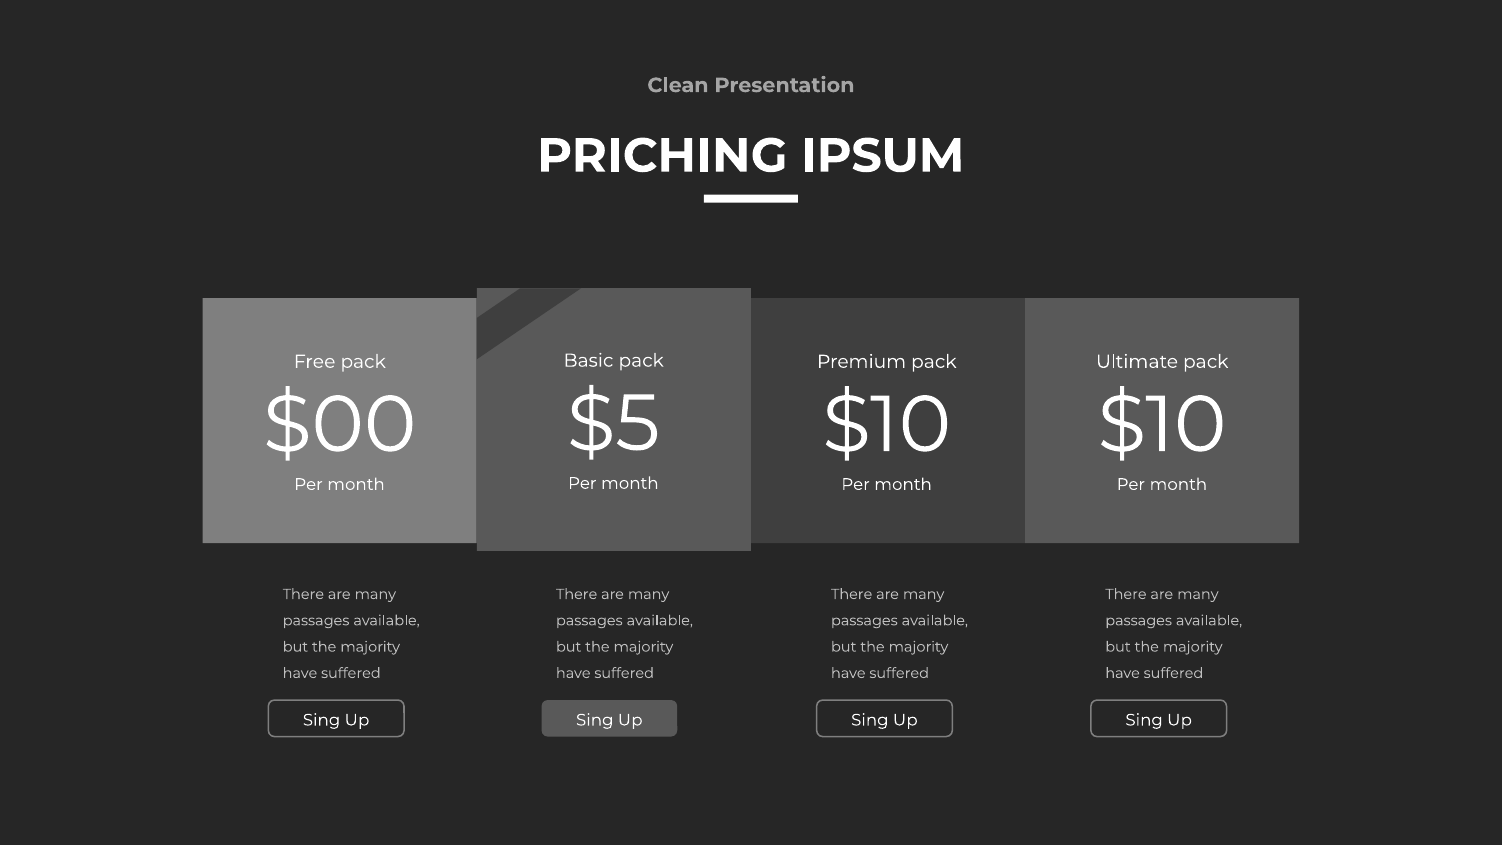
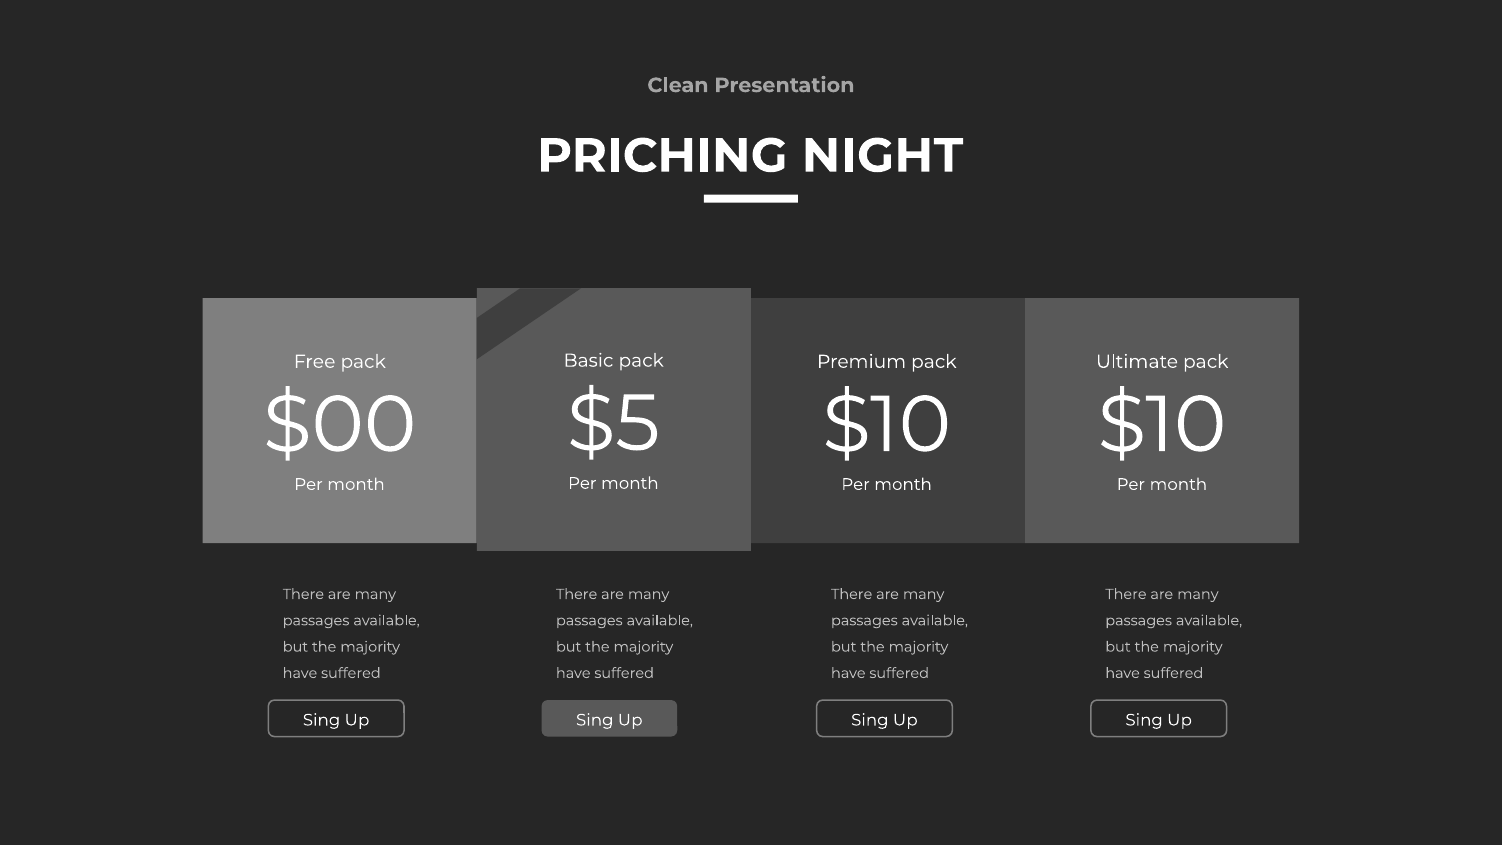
IPSUM: IPSUM -> NIGHT
